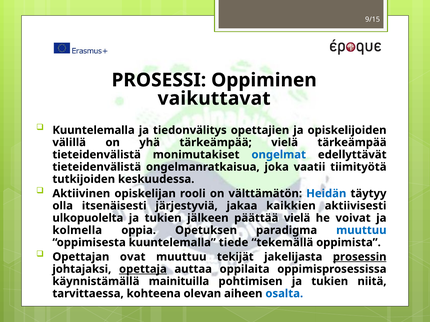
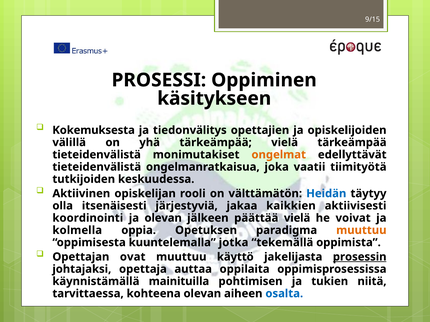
vaikuttavat: vaikuttavat -> käsitykseen
Kuuntelemalla at (94, 130): Kuuntelemalla -> Kokemuksesta
ongelmat colour: blue -> orange
ulkopuolelta: ulkopuolelta -> koordinointi
tukien at (163, 218): tukien -> olevan
muuttuu at (361, 231) colour: blue -> orange
tiede: tiede -> jotka
tekijät: tekijät -> käyttö
opettaja underline: present -> none
